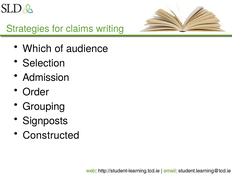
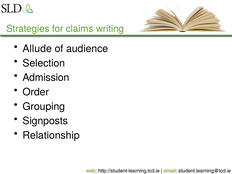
Which: Which -> Allude
Constructed: Constructed -> Relationship
